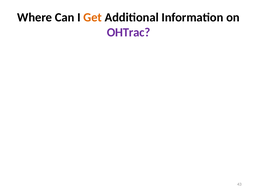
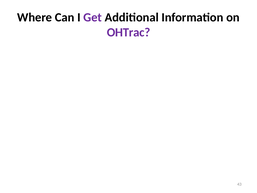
Get colour: orange -> purple
